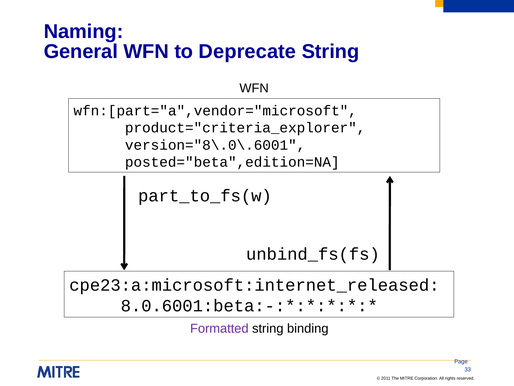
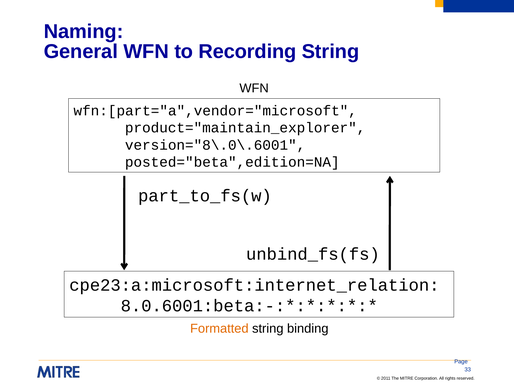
Deprecate: Deprecate -> Recording
product="criteria_explorer: product="criteria_explorer -> product="maintain_explorer
cpe23:a:microsoft:internet_released: cpe23:a:microsoft:internet_released -> cpe23:a:microsoft:internet_relation
Formatted colour: purple -> orange
